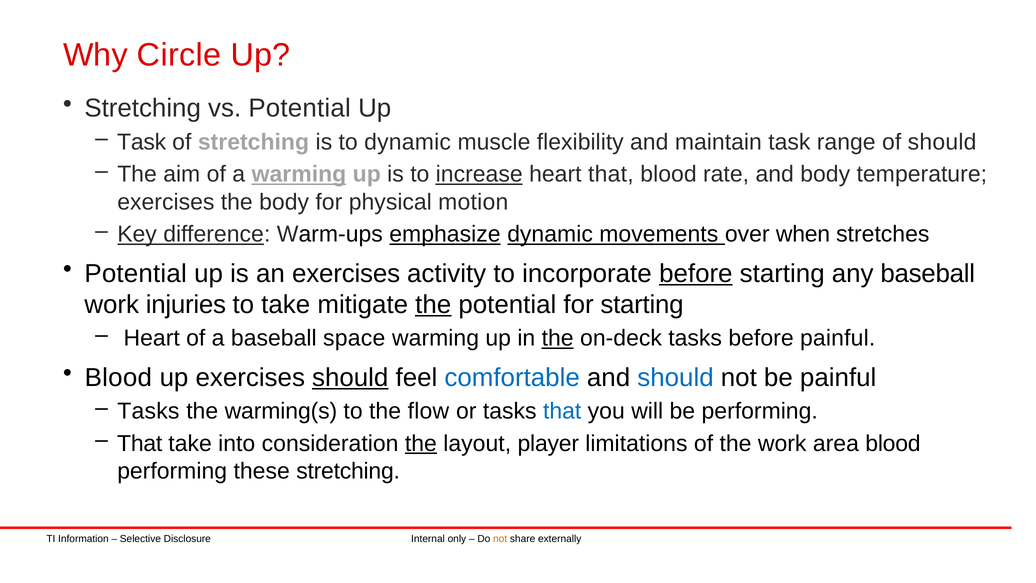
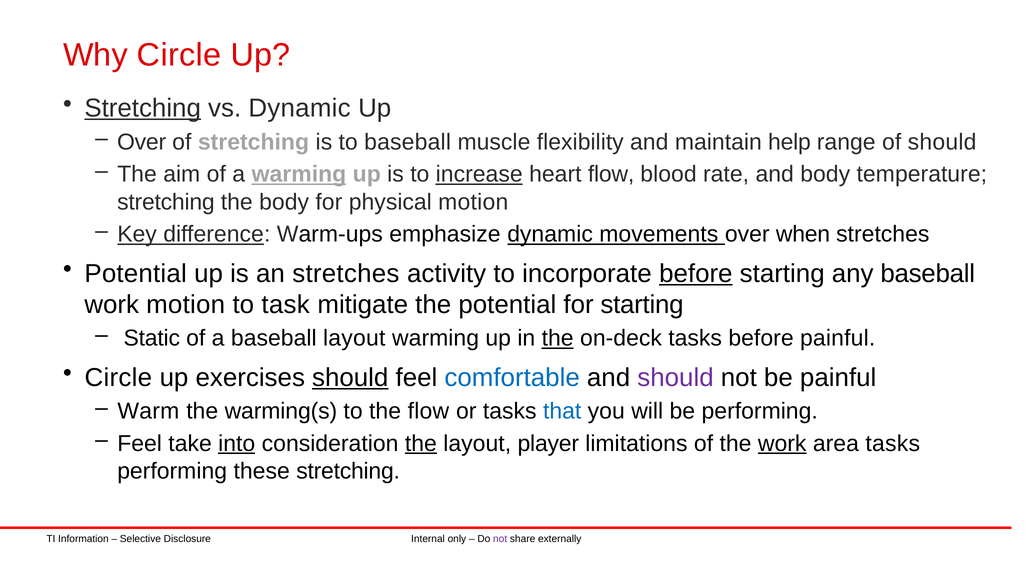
Stretching at (143, 108) underline: none -> present
vs Potential: Potential -> Dynamic
Task at (142, 142): Task -> Over
to dynamic: dynamic -> baseball
maintain task: task -> help
heart that: that -> flow
exercises at (166, 202): exercises -> stretching
emphasize underline: present -> none
an exercises: exercises -> stretches
work injuries: injuries -> motion
to take: take -> task
the at (433, 304) underline: present -> none
Heart at (152, 338): Heart -> Static
baseball space: space -> layout
Blood at (118, 377): Blood -> Circle
should at (676, 377) colour: blue -> purple
Tasks at (148, 411): Tasks -> Warm
That at (140, 443): That -> Feel
into underline: none -> present
work at (782, 443) underline: none -> present
area blood: blood -> tasks
not at (500, 539) colour: orange -> purple
